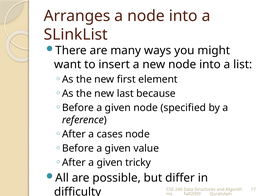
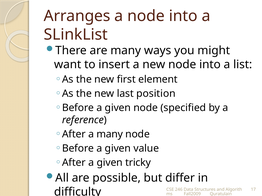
because: because -> position
a cases: cases -> many
